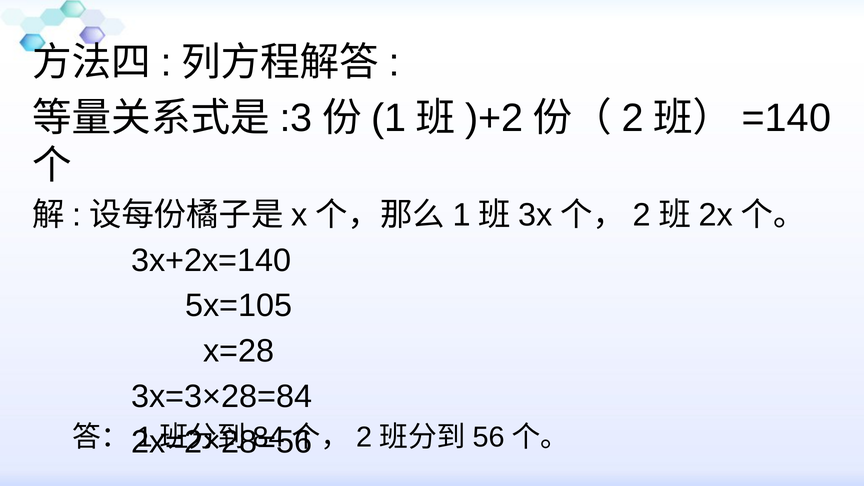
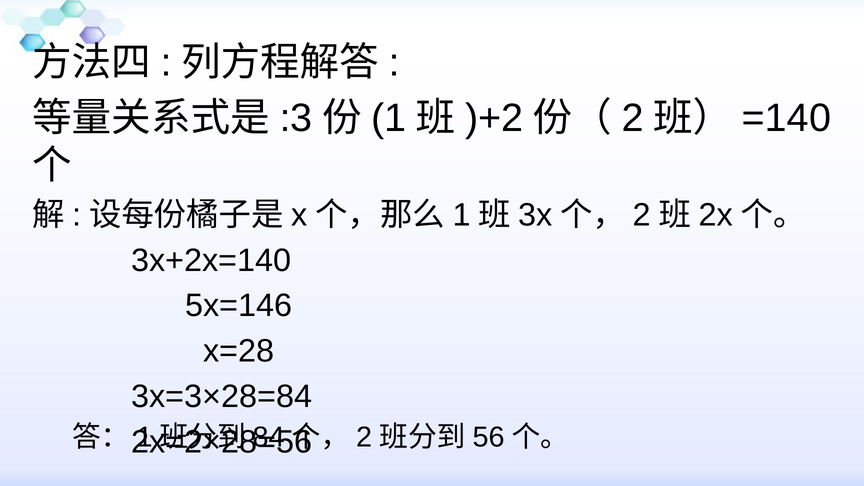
5x=105: 5x=105 -> 5x=146
